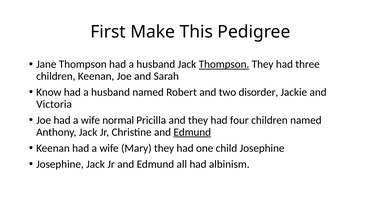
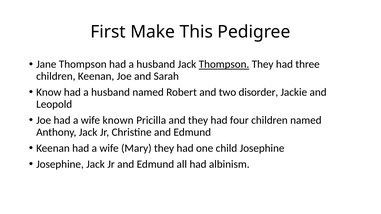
Victoria: Victoria -> Leopold
normal: normal -> known
Edmund at (192, 132) underline: present -> none
